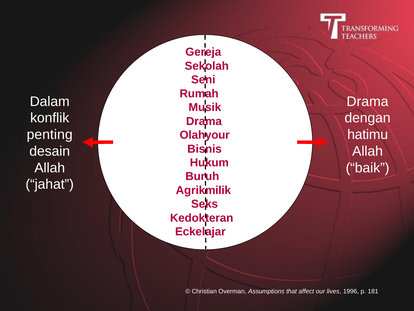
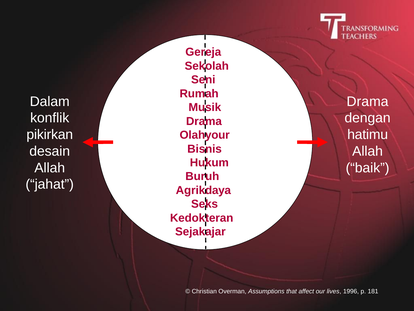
penting: penting -> pikirkan
milik: milik -> daya
Eckel: Eckel -> Sejak
